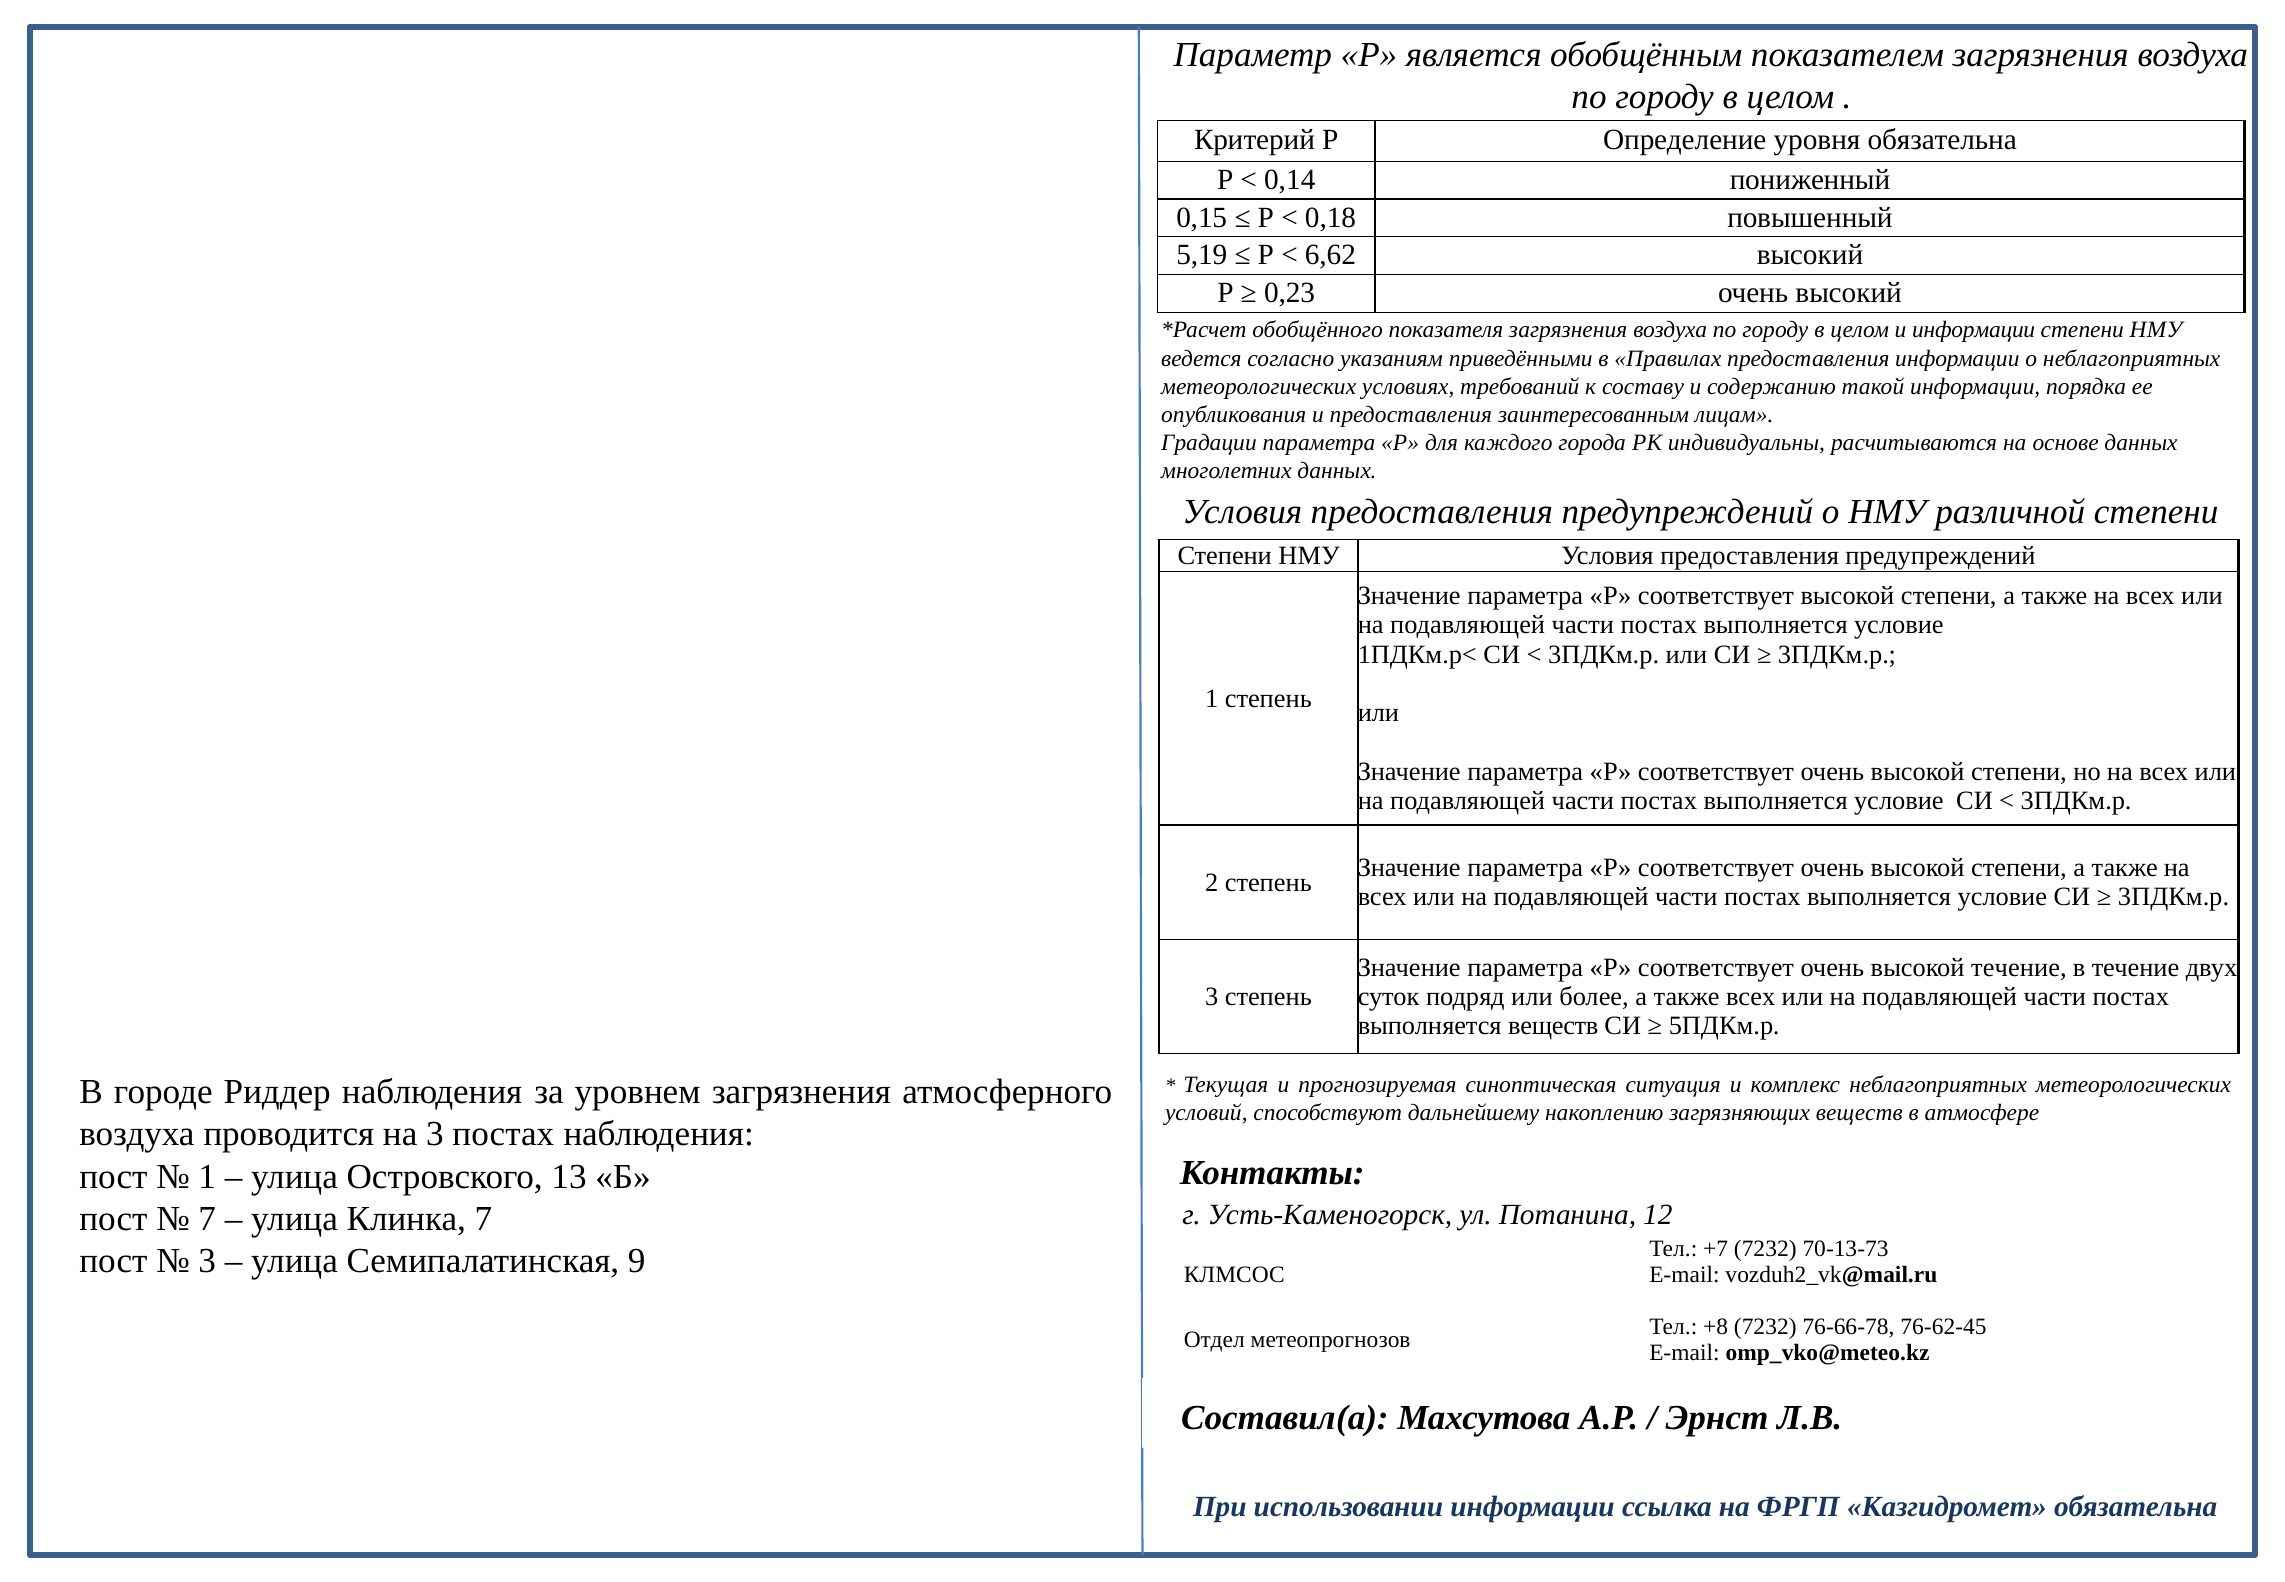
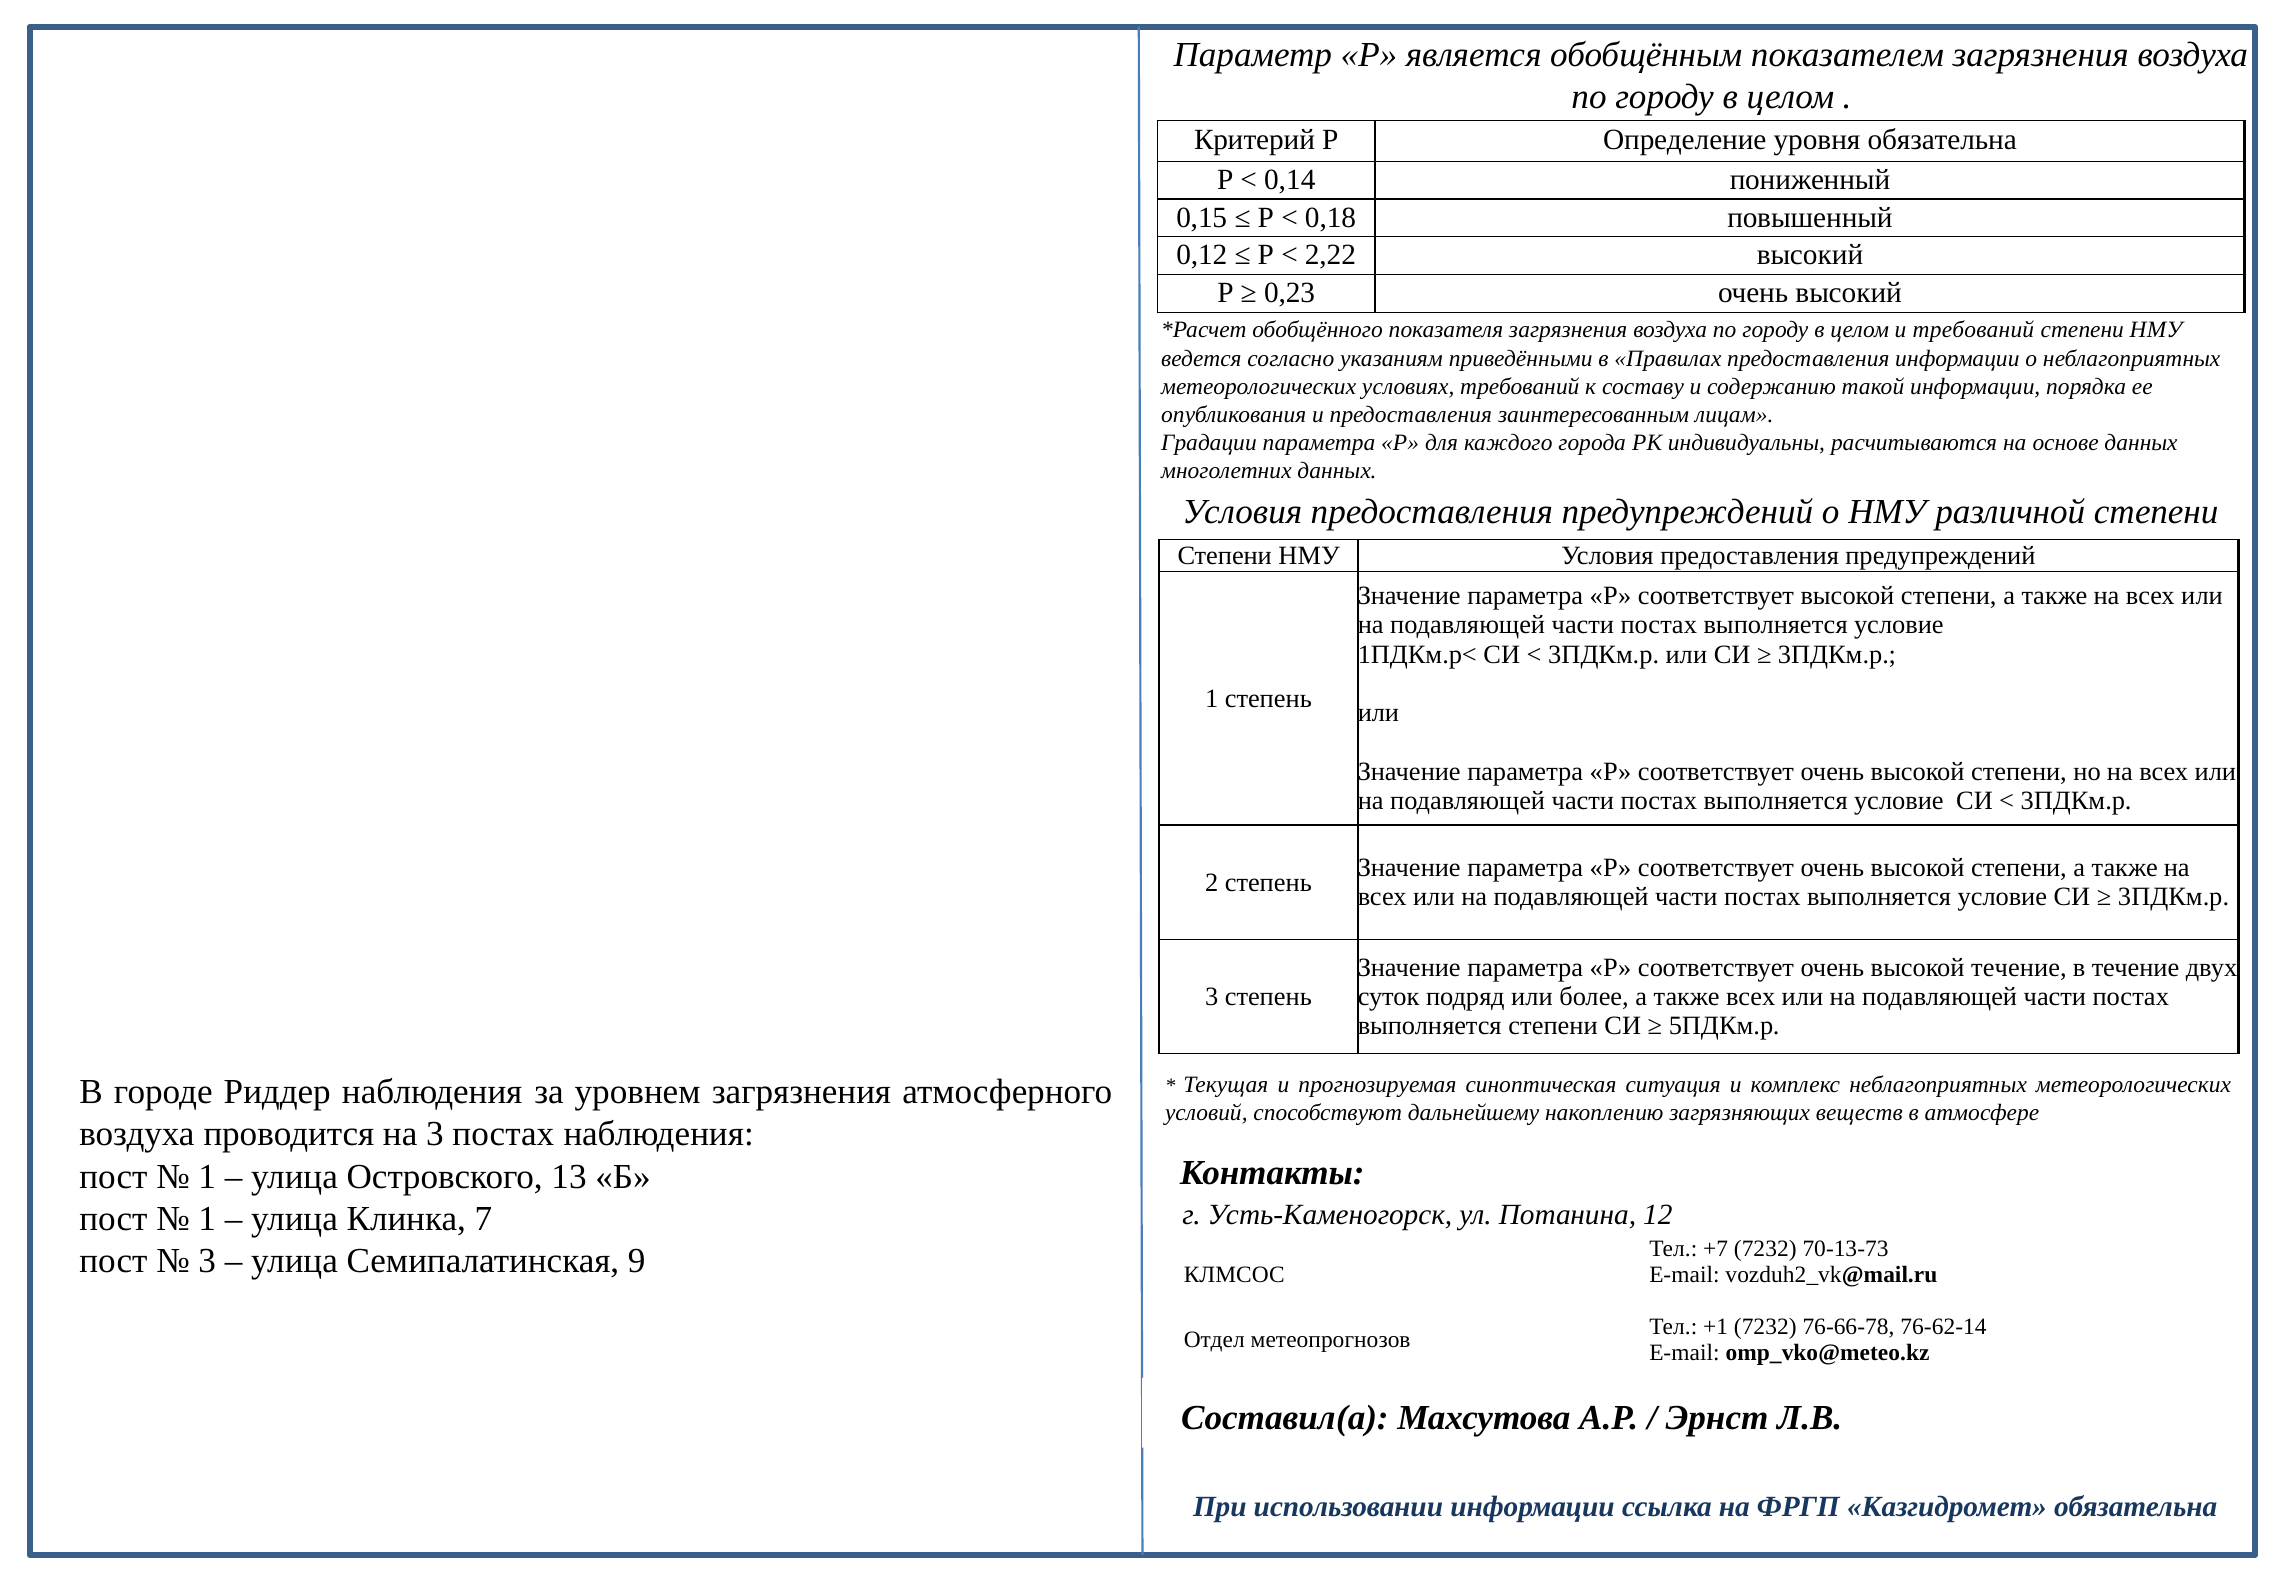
5,19: 5,19 -> 0,12
6,62: 6,62 -> 2,22
и информации: информации -> требований
выполняется веществ: веществ -> степени
7 at (207, 1219): 7 -> 1
+8: +8 -> +1
76-62-45: 76-62-45 -> 76-62-14
